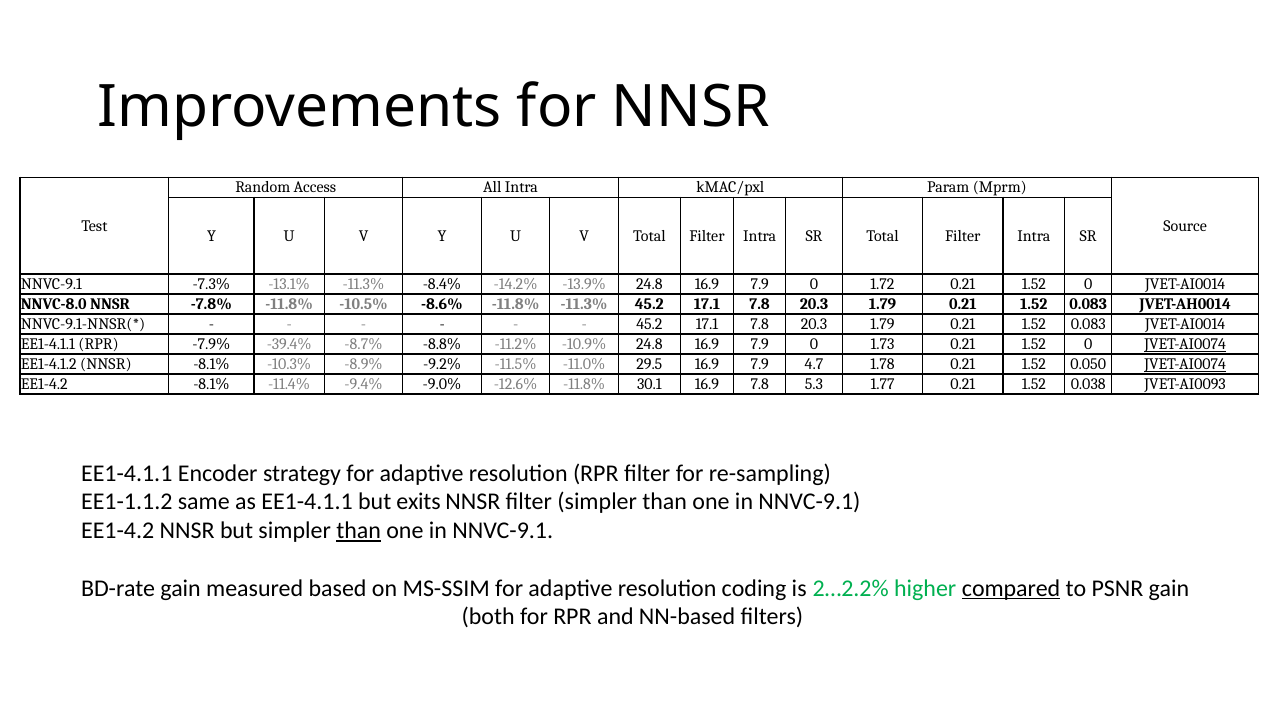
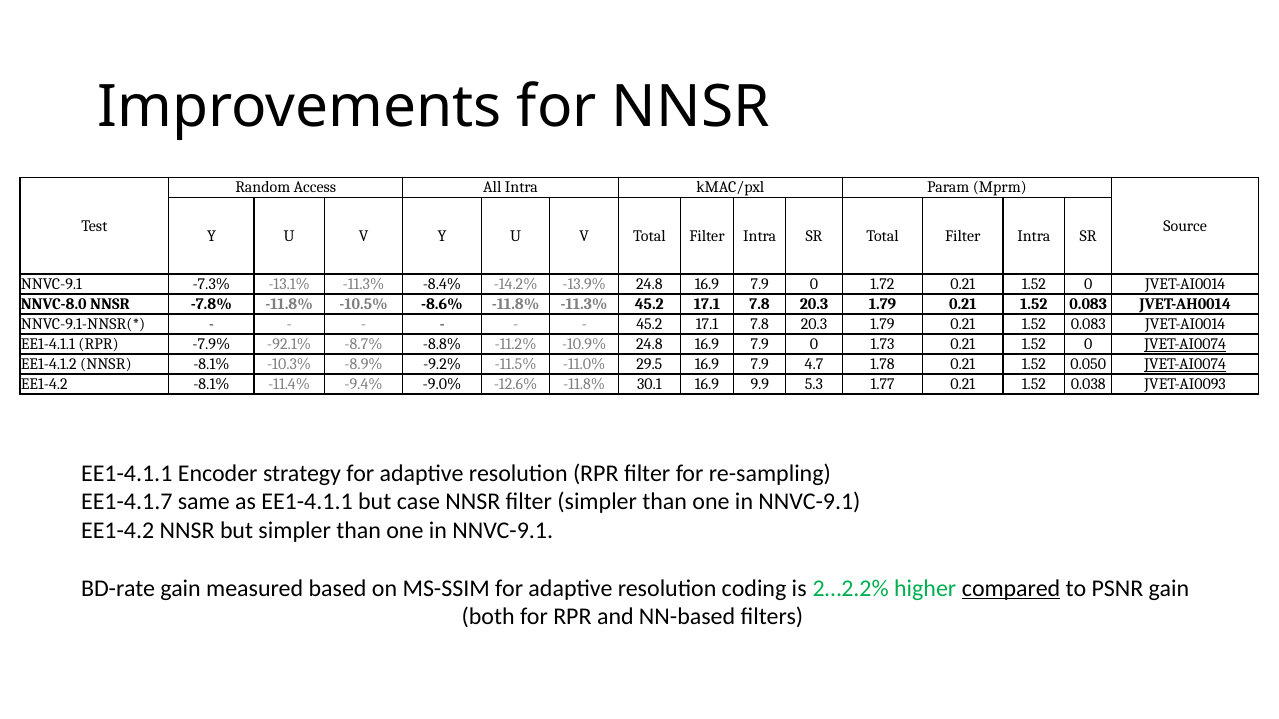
-39.4%: -39.4% -> -92.1%
16.9 7.8: 7.8 -> 9.9
EE1-1.1.2: EE1-1.1.2 -> EE1-4.1.7
exits: exits -> case
than at (359, 531) underline: present -> none
